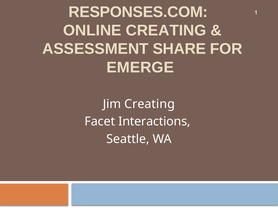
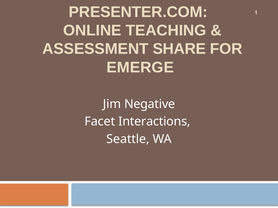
RESPONSES.COM: RESPONSES.COM -> PRESENTER.COM
ONLINE CREATING: CREATING -> TEACHING
Jim Creating: Creating -> Negative
